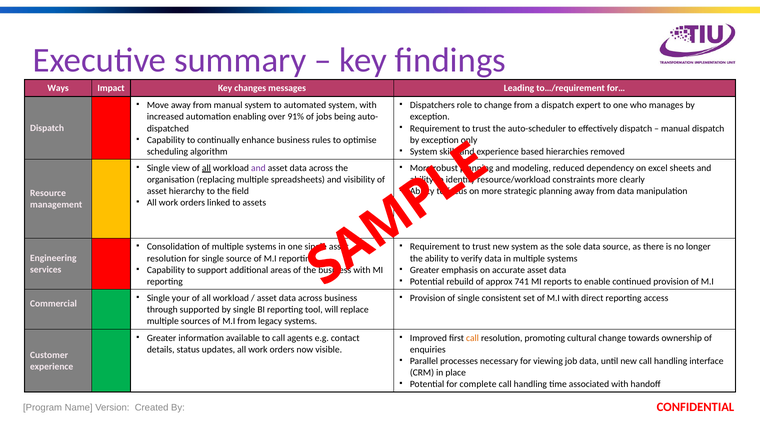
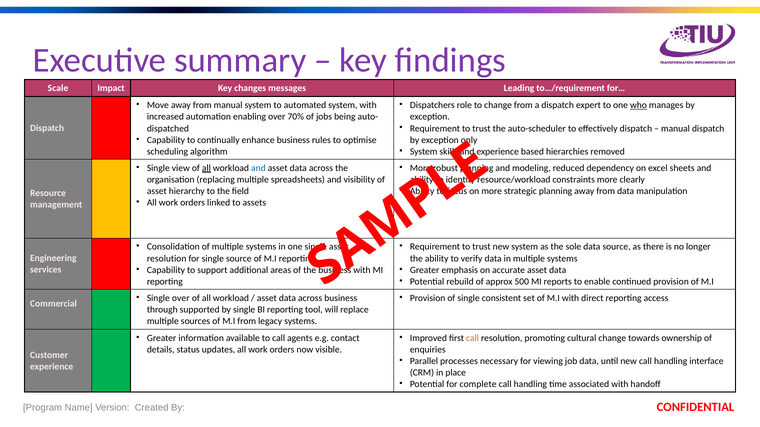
Ways: Ways -> Scale
who underline: none -> present
91%: 91% -> 70%
and at (258, 168) colour: purple -> blue
741: 741 -> 500
Single your: your -> over
